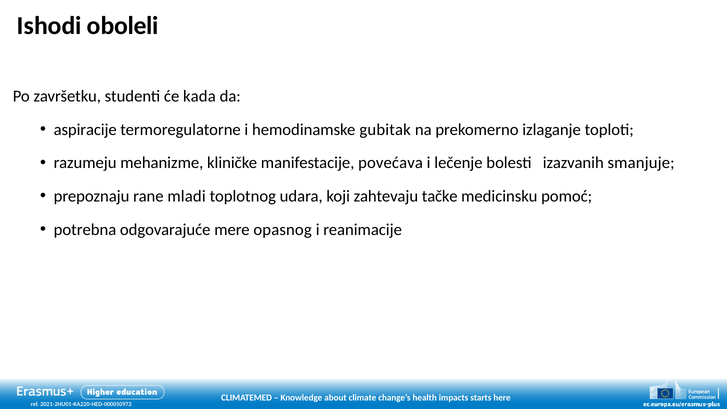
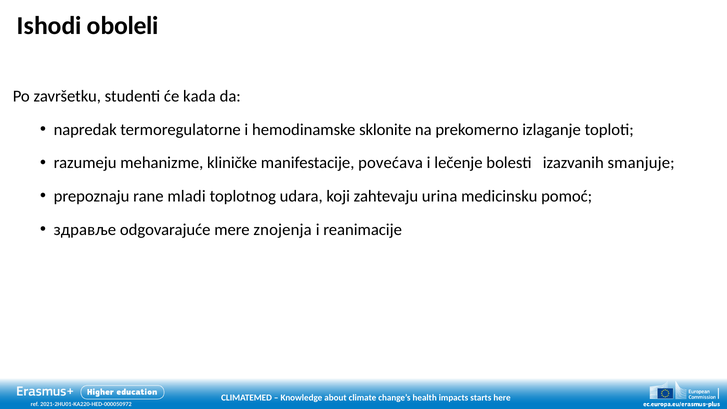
aspiracije: aspiracije -> napredak
gubitak: gubitak -> sklonite
tačke: tačke -> urina
potrebna: potrebna -> здравље
opasnog: opasnog -> znojenja
